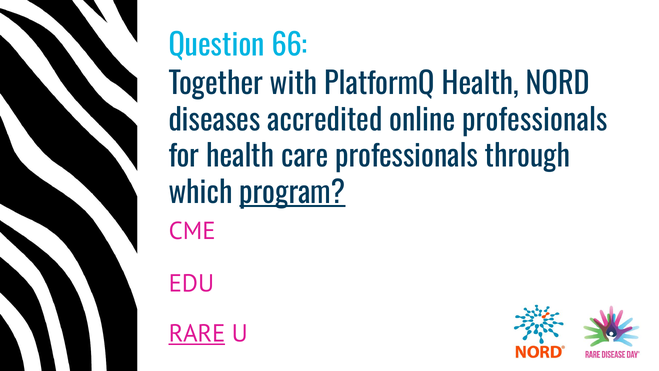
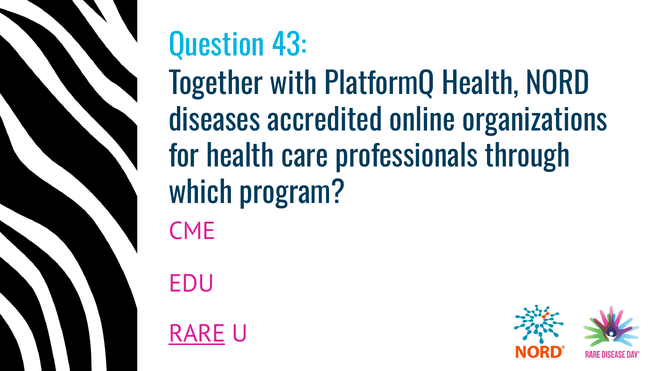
66: 66 -> 43
online professionals: professionals -> organizations
program underline: present -> none
